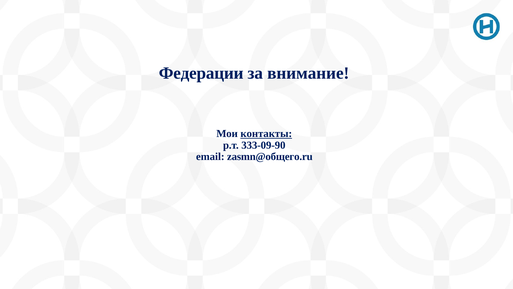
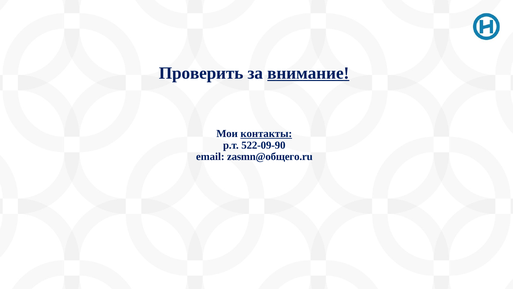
Федерации: Федерации -> Проверить
внимание underline: none -> present
333-09-90: 333-09-90 -> 522-09-90
